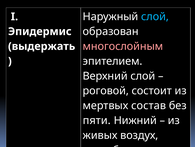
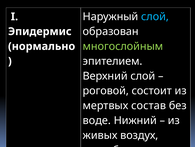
многослойным colour: pink -> light green
выдержать: выдержать -> нормально
пяти: пяти -> воде
